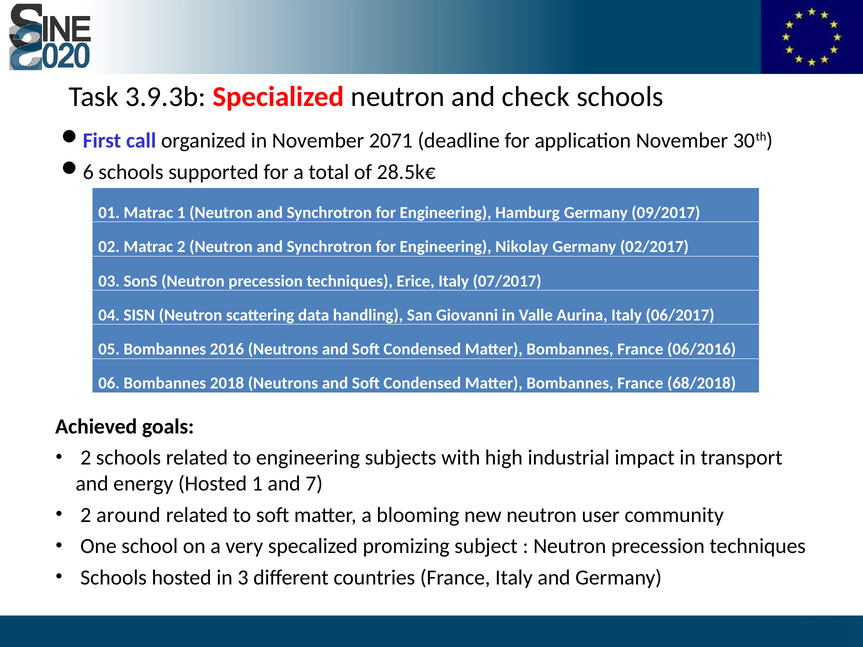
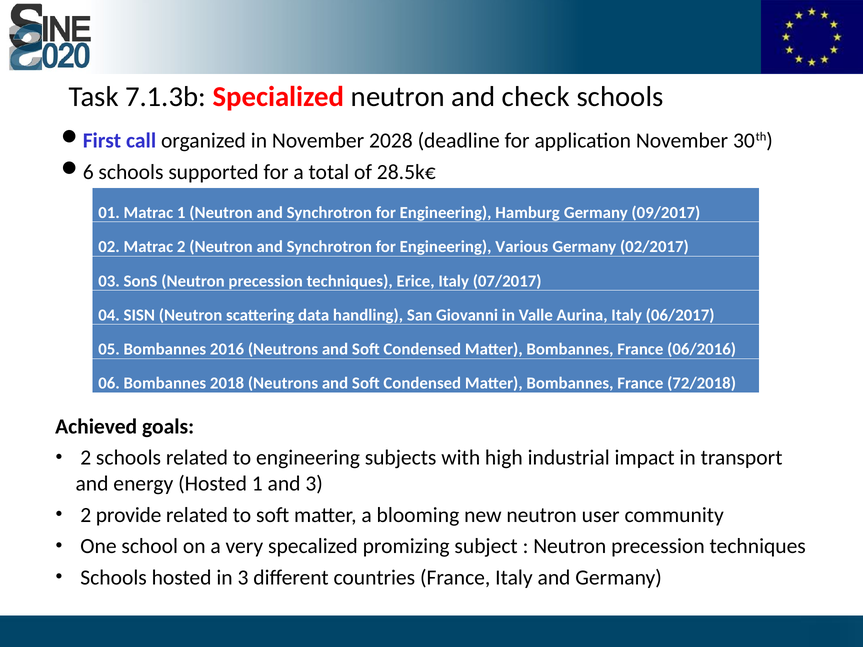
3.9.3b: 3.9.3b -> 7.1.3b
2071: 2071 -> 2028
Nikolay: Nikolay -> Various
68/2018: 68/2018 -> 72/2018
and 7: 7 -> 3
around: around -> provide
